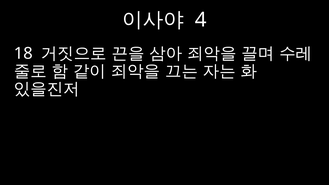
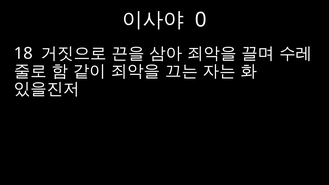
4: 4 -> 0
